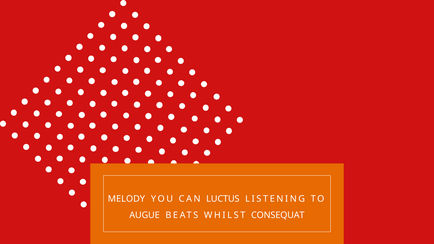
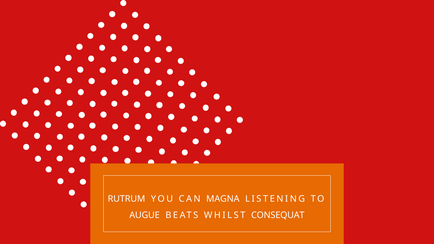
MELODY: MELODY -> RUTRUM
LUCTUS: LUCTUS -> MAGNA
